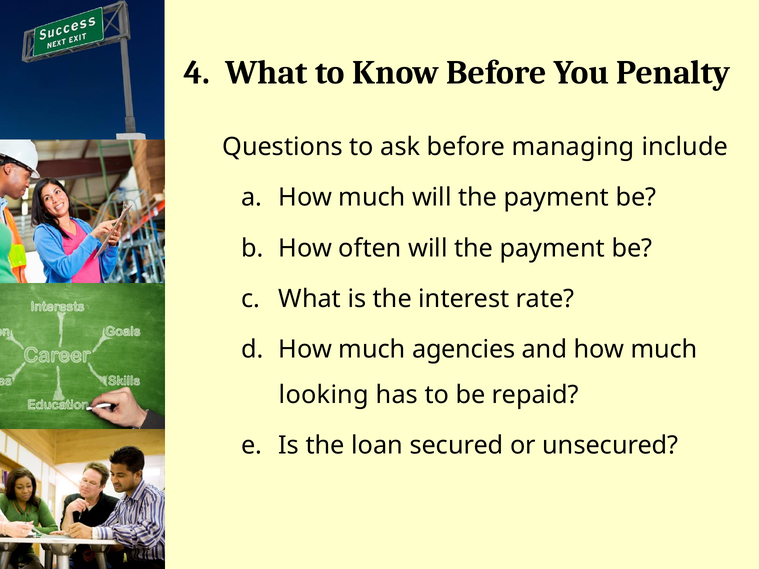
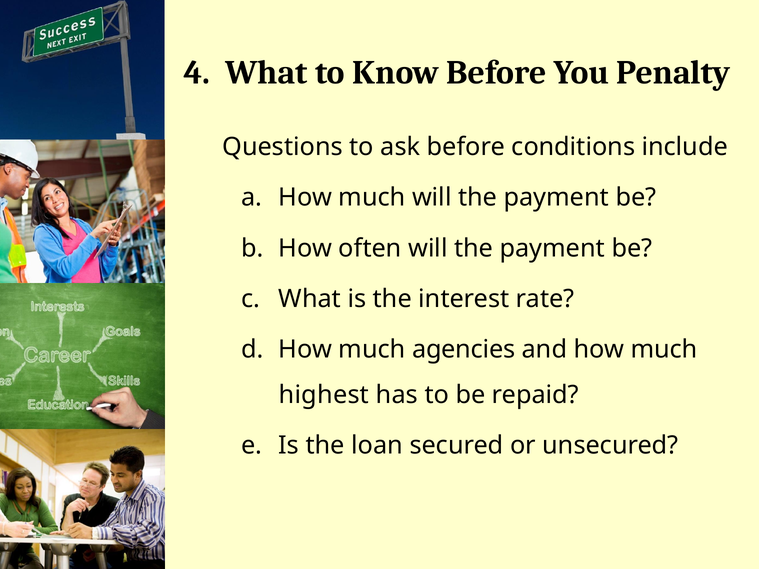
managing: managing -> conditions
looking: looking -> highest
